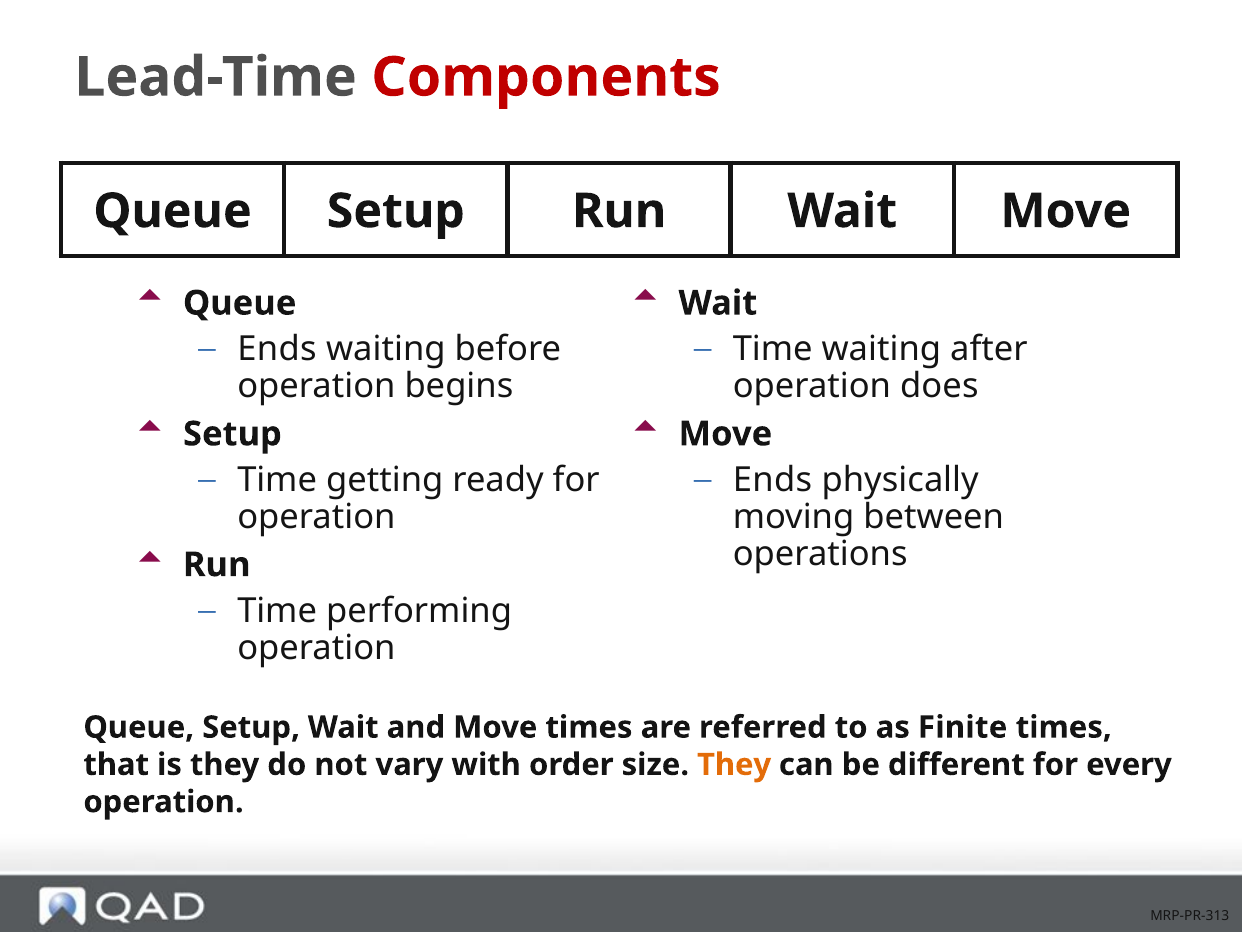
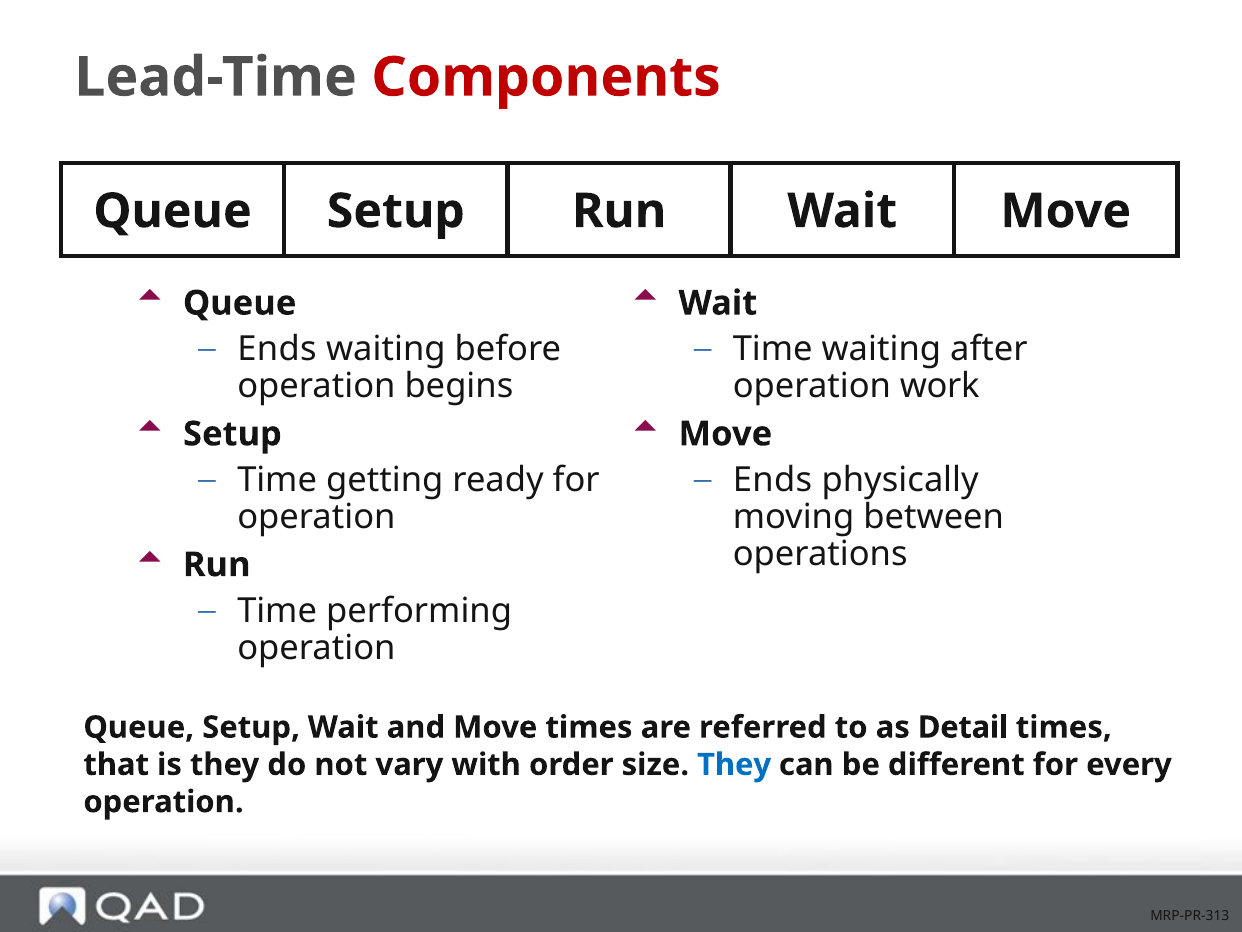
does: does -> work
Finite: Finite -> Detail
They at (734, 764) colour: orange -> blue
